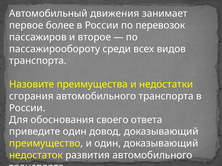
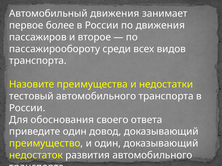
по перевозок: перевозок -> движения
сгорания: сгорания -> тестовый
